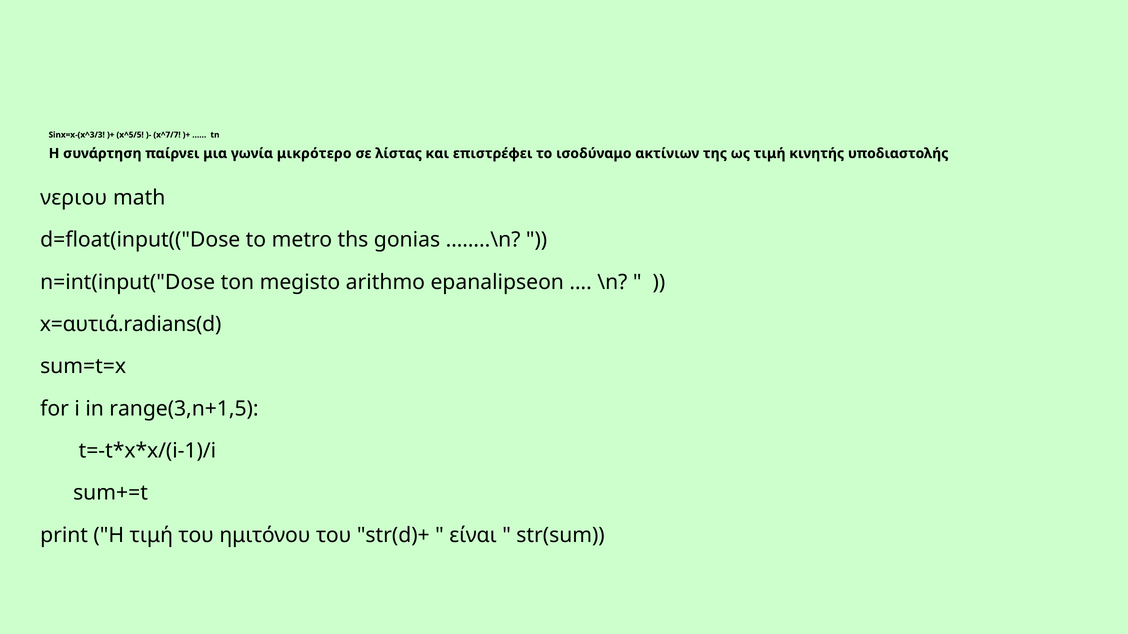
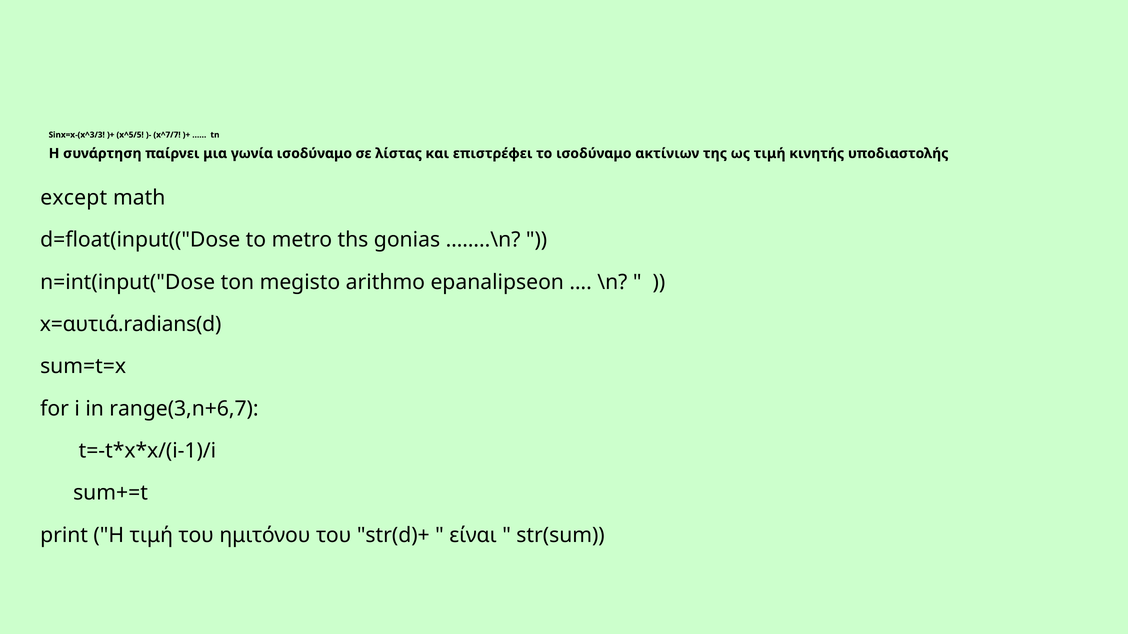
γωνία μικρότερο: μικρότερο -> ισοδύναμο
νεριου: νεριου -> except
range(3,n+1,5: range(3,n+1,5 -> range(3,n+6,7
